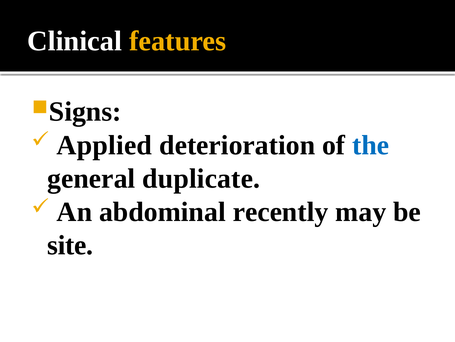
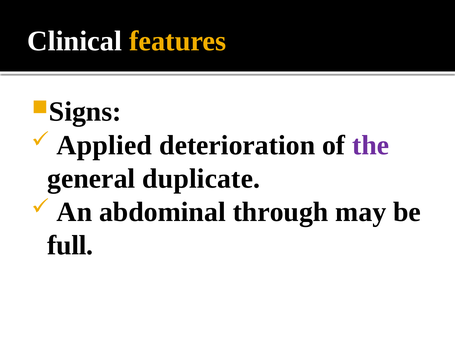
the colour: blue -> purple
recently: recently -> through
site: site -> full
